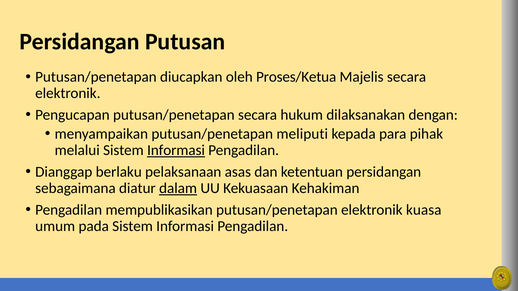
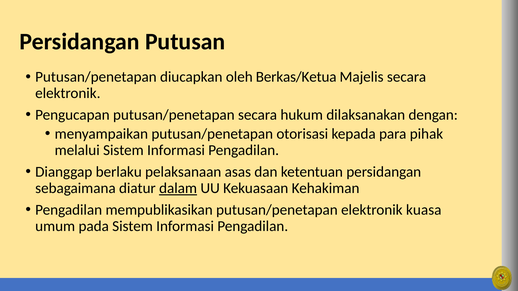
Proses/Ketua: Proses/Ketua -> Berkas/Ketua
meliputi: meliputi -> otorisasi
Informasi at (176, 150) underline: present -> none
